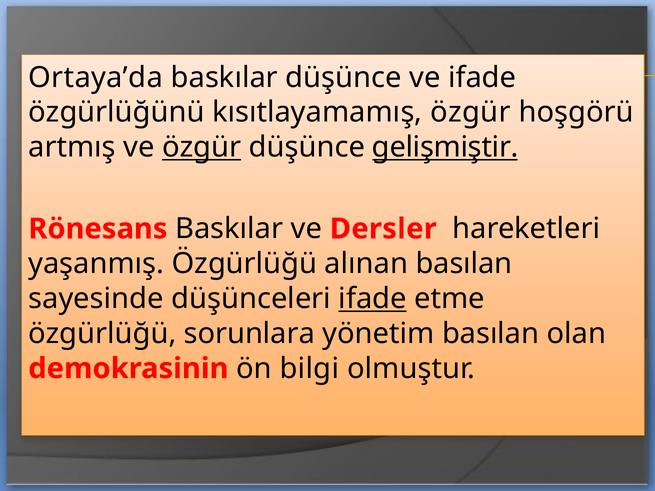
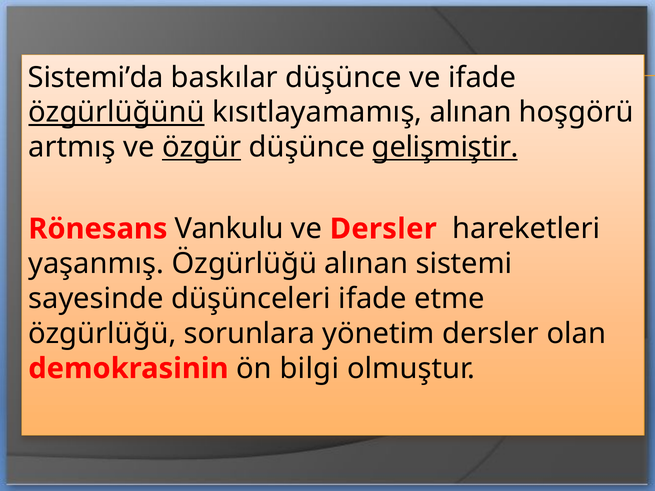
Ortaya’da: Ortaya’da -> Sistemi’da
özgürlüğünü underline: none -> present
kısıtlayamamış özgür: özgür -> alınan
Rönesans Baskılar: Baskılar -> Vankulu
alınan basılan: basılan -> sistemi
ifade at (373, 299) underline: present -> none
yönetim basılan: basılan -> dersler
